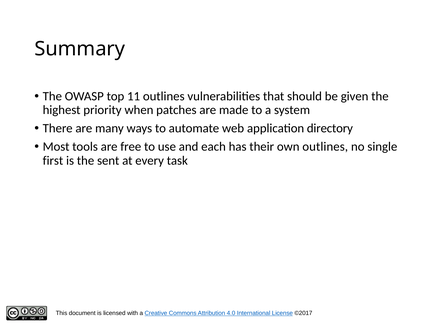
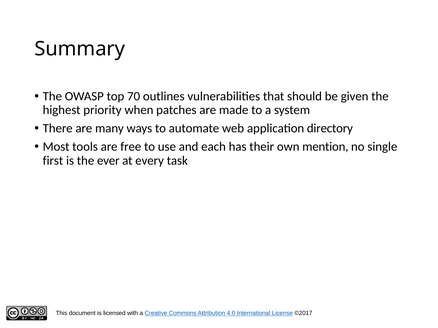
11: 11 -> 70
own outlines: outlines -> mention
sent: sent -> ever
